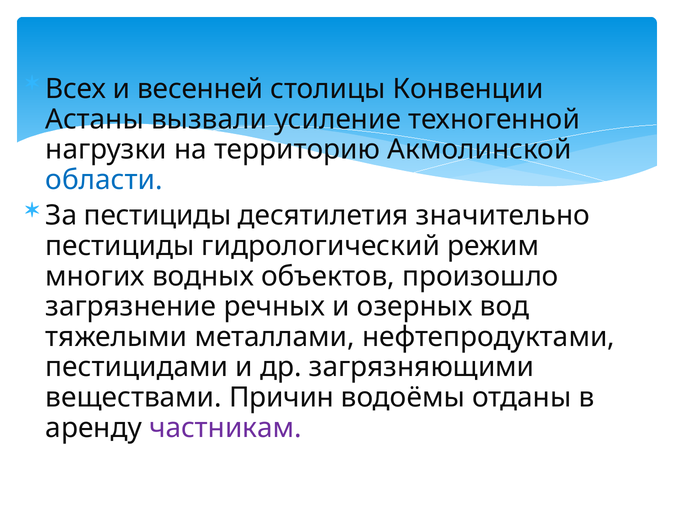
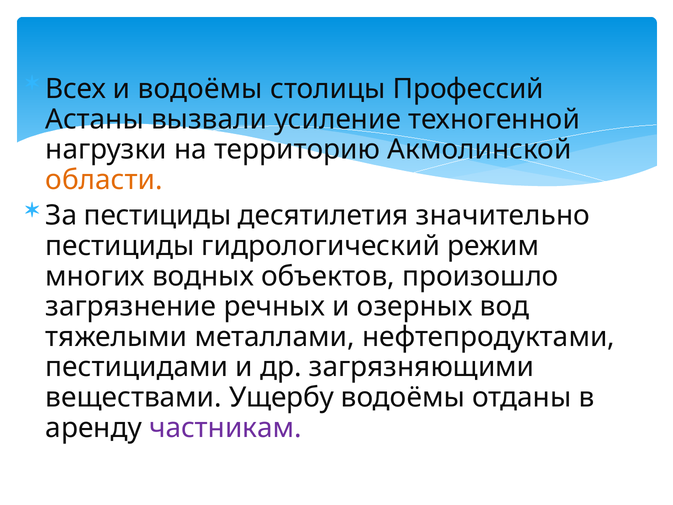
и весенней: весенней -> водоёмы
Конвенции: Конвенции -> Профессий
области colour: blue -> orange
Причин: Причин -> Ущербу
